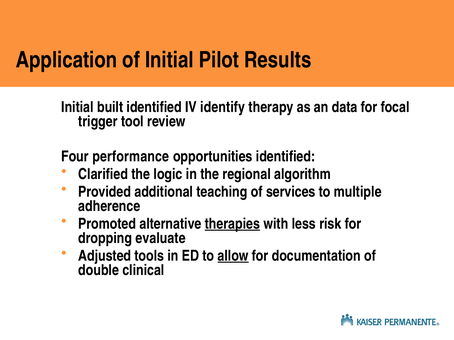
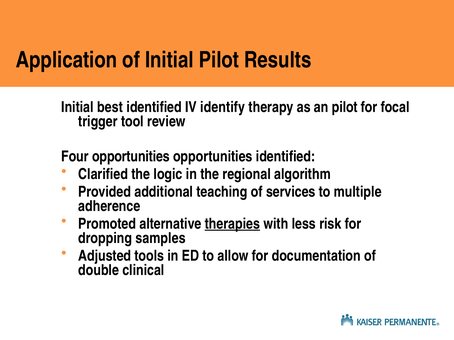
built: built -> best
an data: data -> pilot
Four performance: performance -> opportunities
evaluate: evaluate -> samples
allow underline: present -> none
